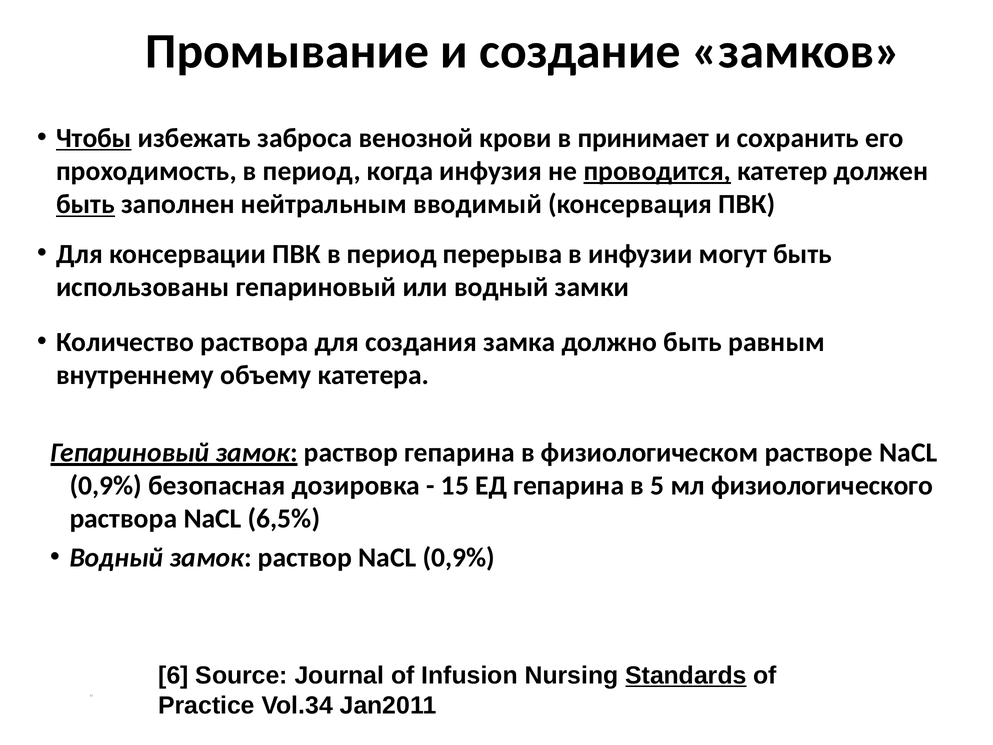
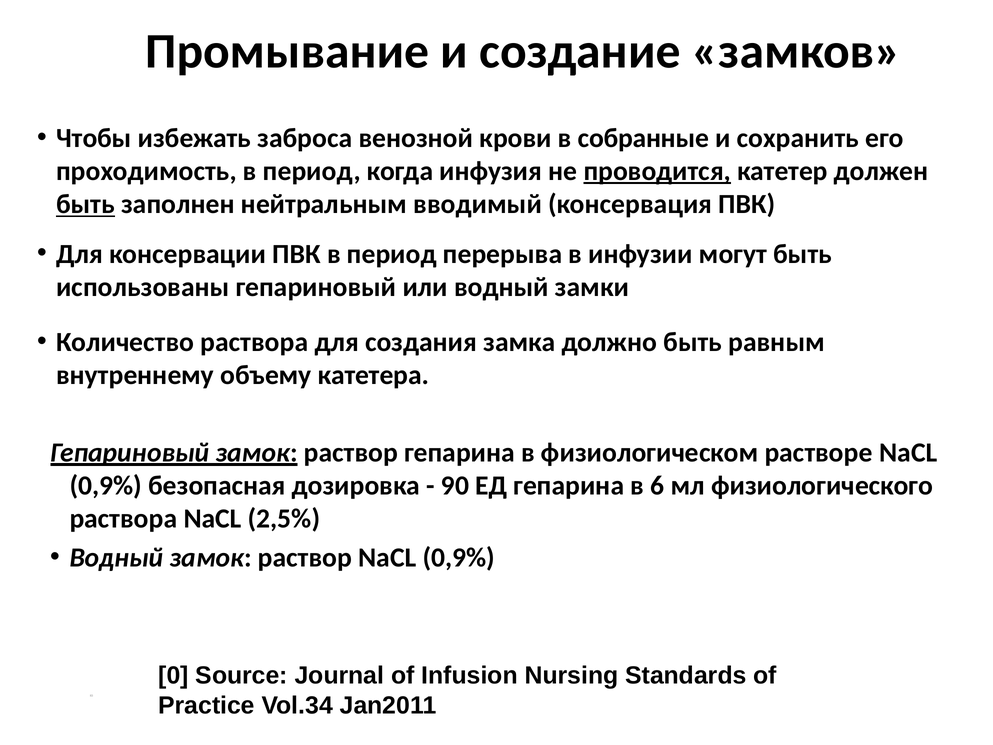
Чтобы underline: present -> none
принимает: принимает -> собранные
15: 15 -> 90
5: 5 -> 6
6,5%: 6,5% -> 2,5%
6: 6 -> 0
Standards underline: present -> none
